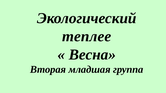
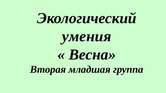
теплее: теплее -> умения
